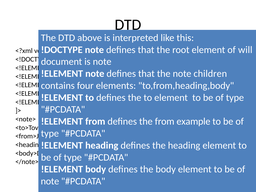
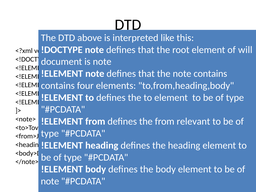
note children: children -> contains
example: example -> relevant
